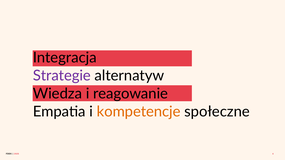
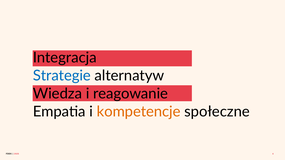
Strategie colour: purple -> blue
